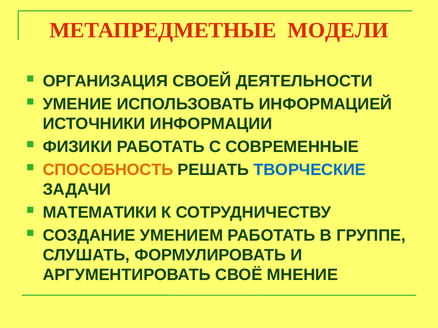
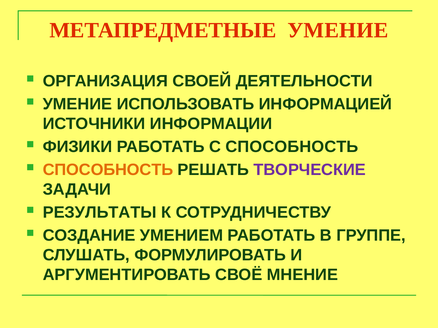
МЕТАПРЕДМЕТНЫЕ МОДЕЛИ: МОДЕЛИ -> УМЕНИЕ
С СОВРЕМЕННЫЕ: СОВРЕМЕННЫЕ -> СПОСОБНОСТЬ
ТВОРЧЕСКИЕ colour: blue -> purple
МАТЕМАТИКИ: МАТЕМАТИКИ -> РЕЗУЛЬТАТЫ
